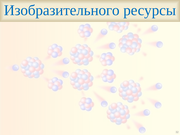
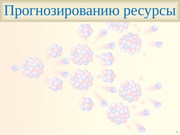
Изобразительного: Изобразительного -> Прогнозированию
